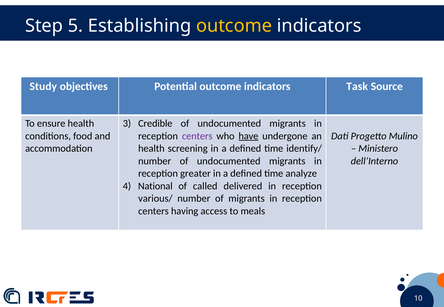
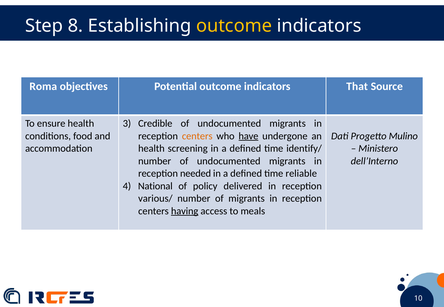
5: 5 -> 8
Study: Study -> Roma
Task: Task -> That
centers at (197, 136) colour: purple -> orange
greater: greater -> needed
analyze: analyze -> reliable
called: called -> policy
having underline: none -> present
